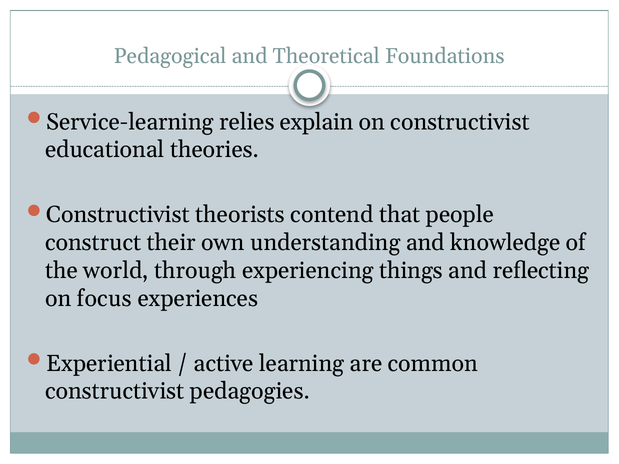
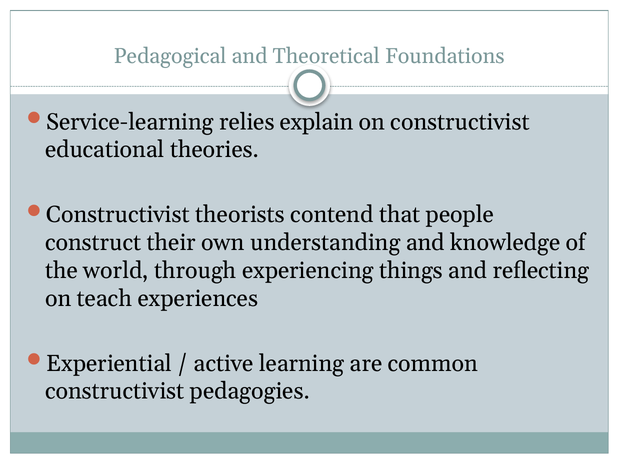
focus: focus -> teach
